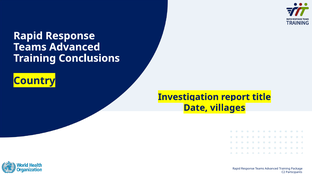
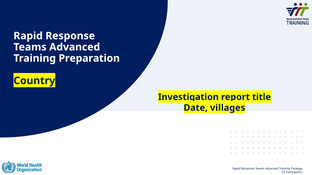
Conclusions: Conclusions -> Preparation
